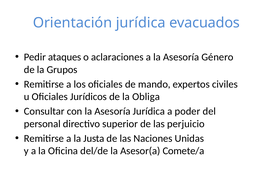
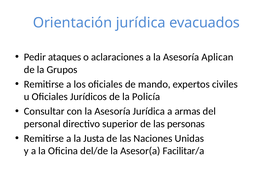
Género: Género -> Aplican
Obliga: Obliga -> Policía
poder: poder -> armas
perjuicio: perjuicio -> personas
Comete/a: Comete/a -> Facilitar/a
